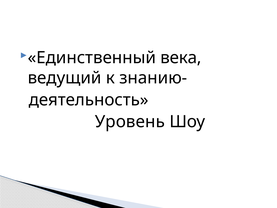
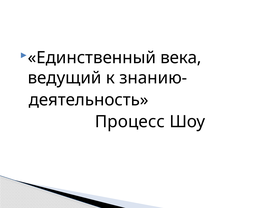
Уровень: Уровень -> Процесс
